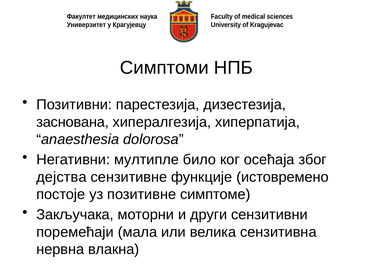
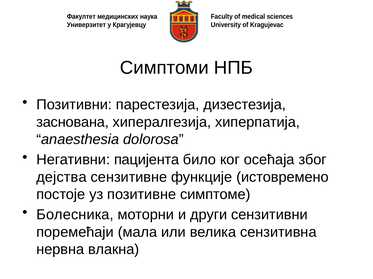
мултипле: мултипле -> пацијента
Закључака: Закључака -> Болесника
